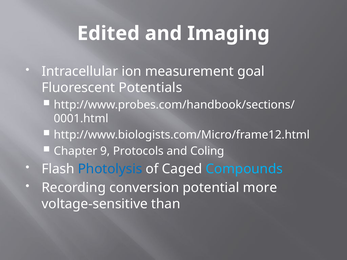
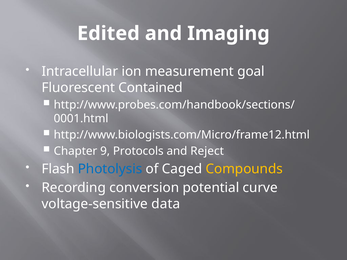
Potentials: Potentials -> Contained
Coling: Coling -> Reject
Compounds colour: light blue -> yellow
more: more -> curve
than: than -> data
